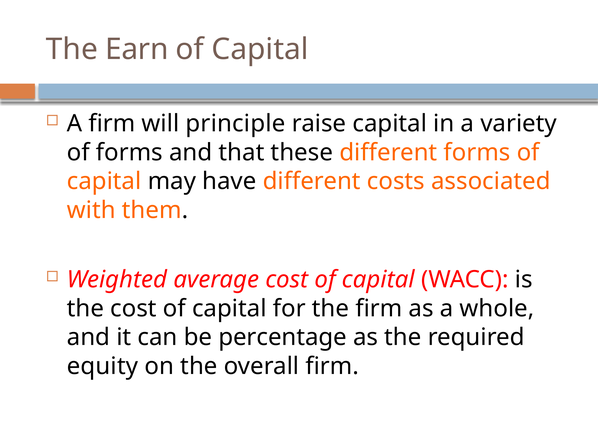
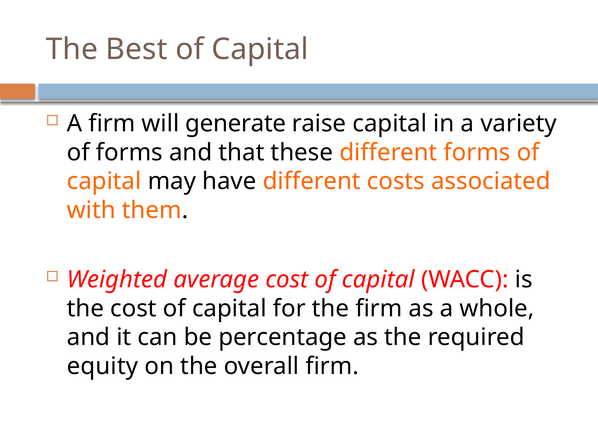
Earn: Earn -> Best
principle: principle -> generate
